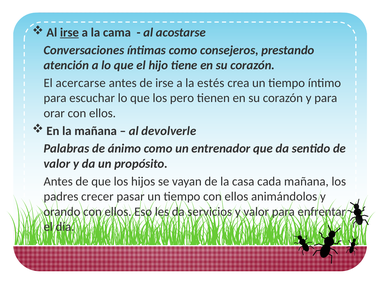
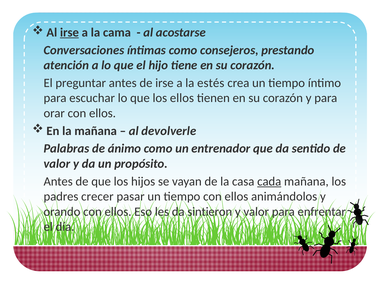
acercarse: acercarse -> preguntar
los pero: pero -> ellos
cada underline: none -> present
servicios: servicios -> sintieron
